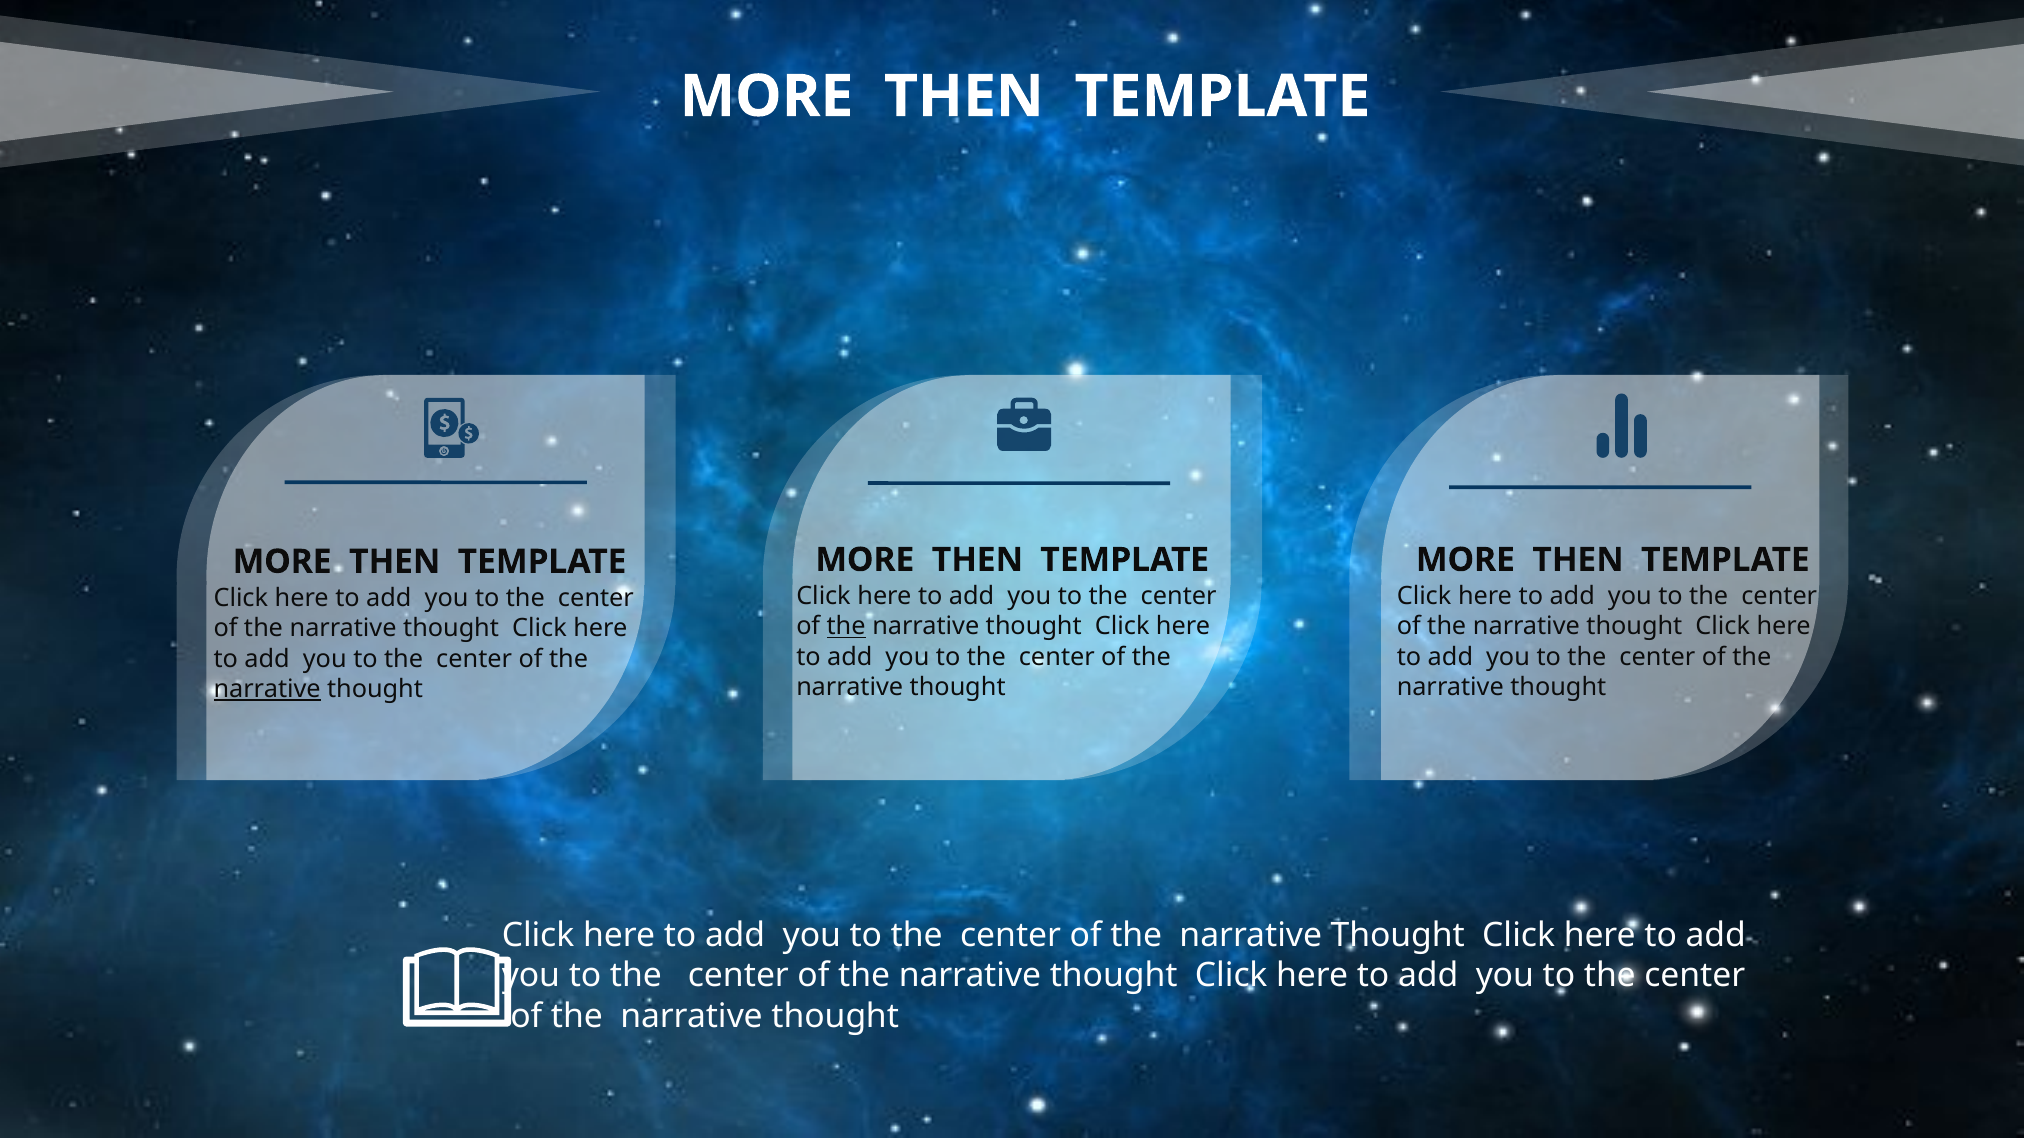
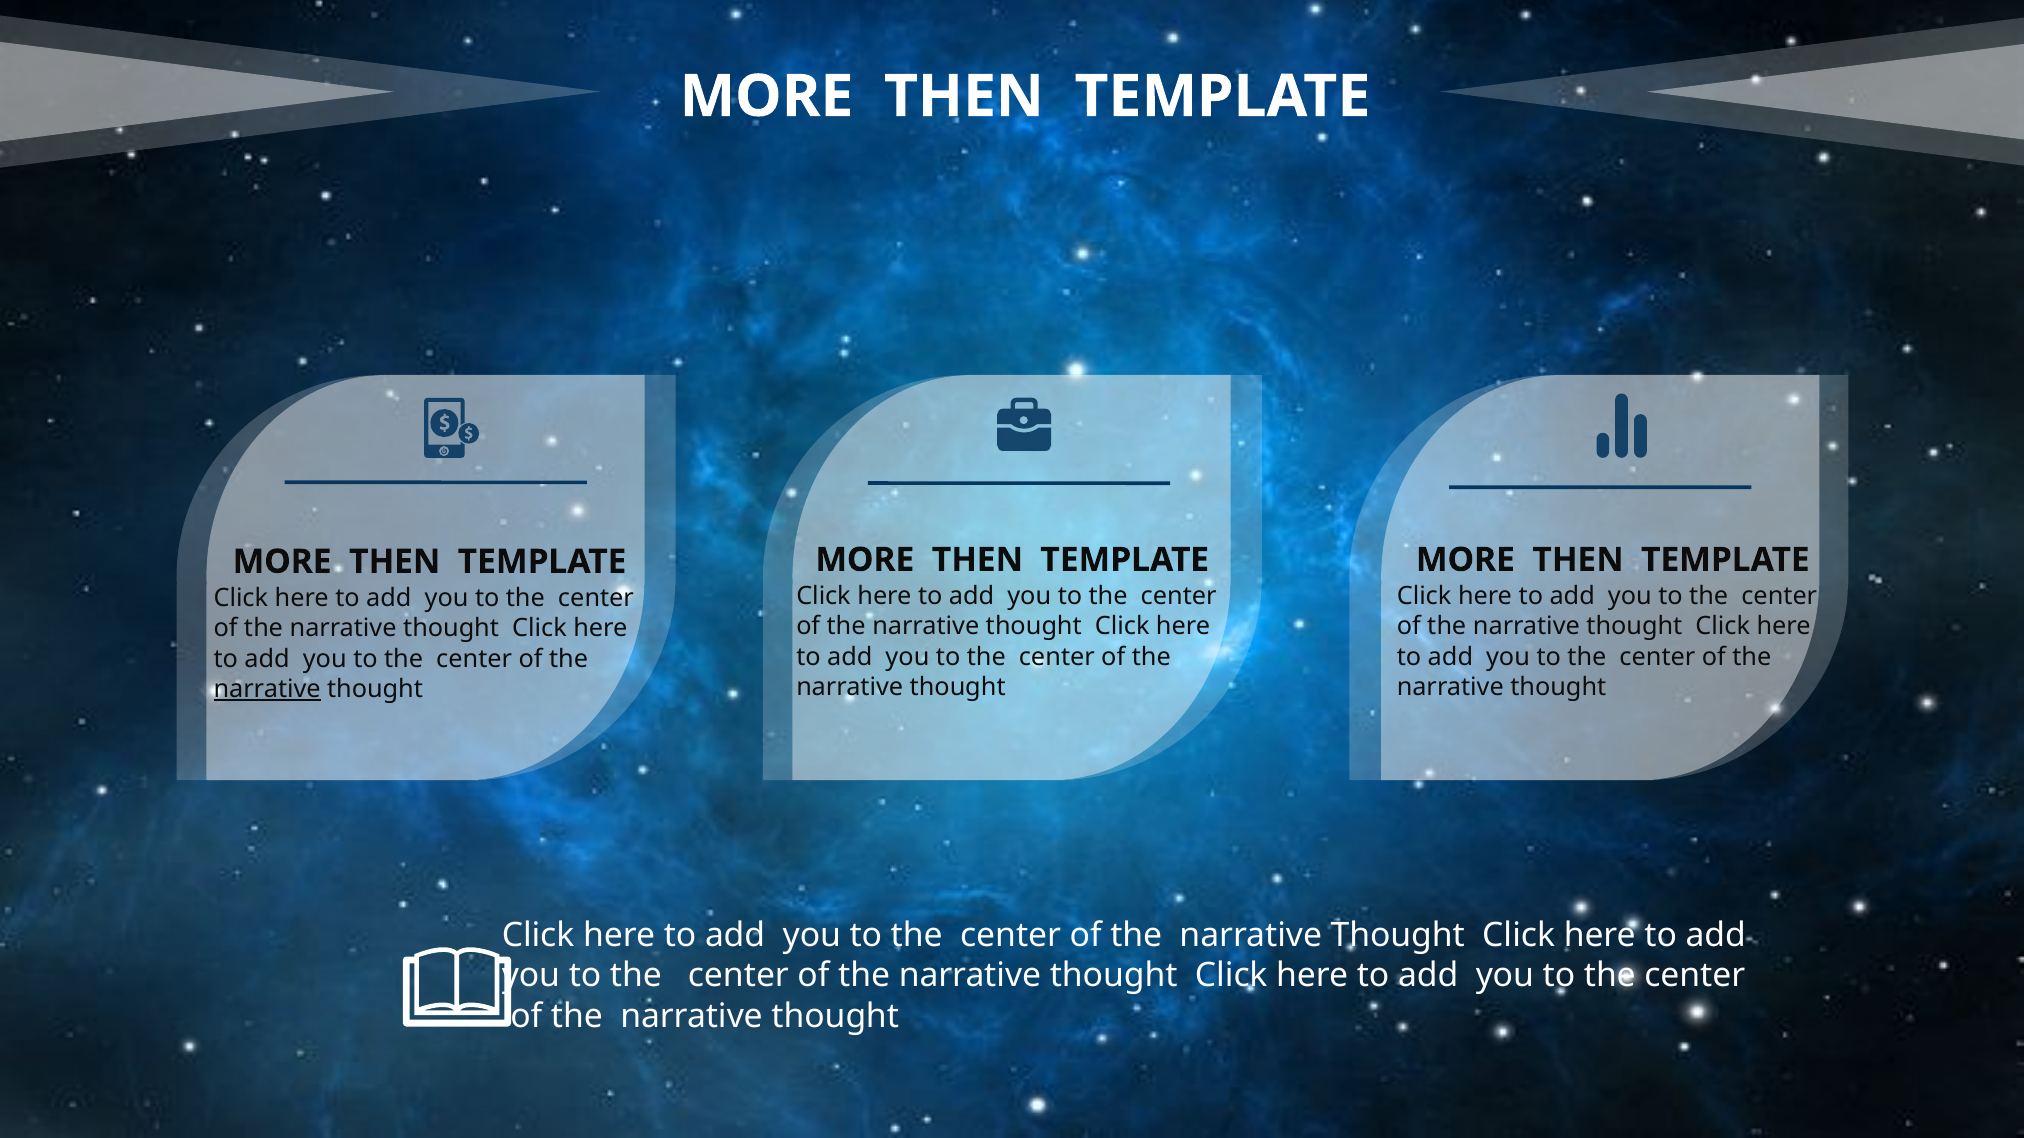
the at (846, 627) underline: present -> none
